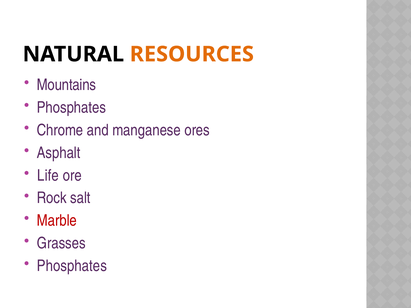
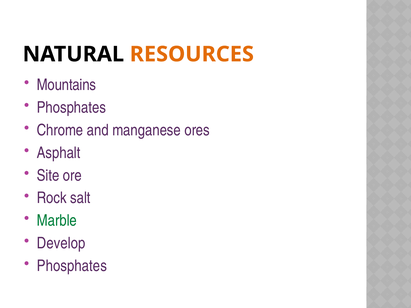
Life: Life -> Site
Marble colour: red -> green
Grasses: Grasses -> Develop
